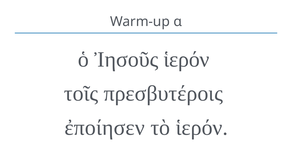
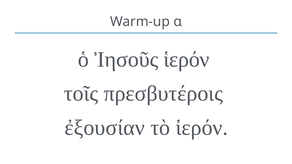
ἐποίησεν: ἐποίησεν -> ἐξουσίαν
